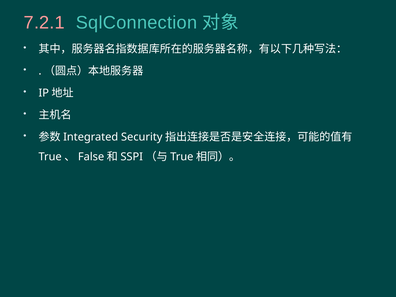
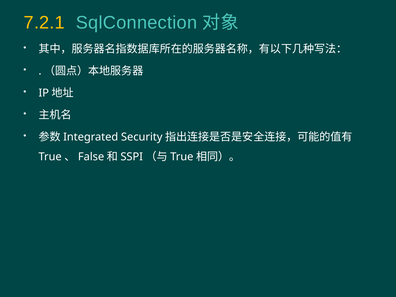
7.2.1 colour: pink -> yellow
